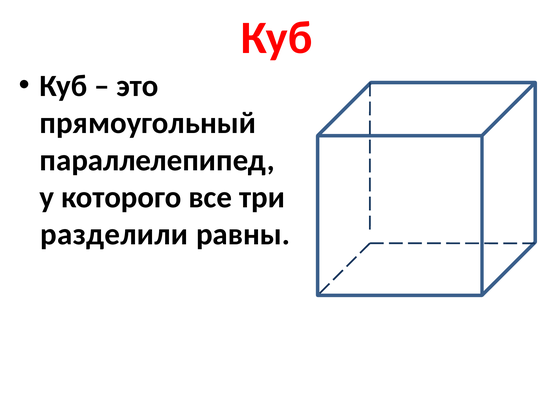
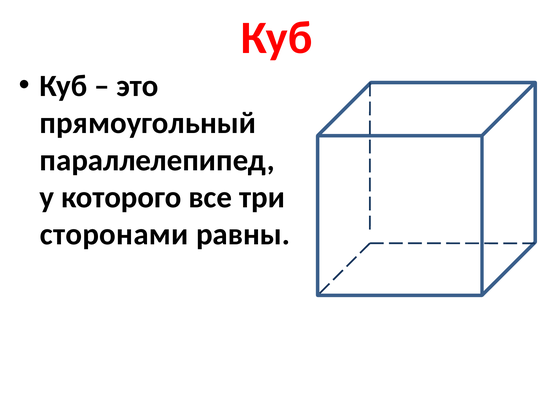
разделили: разделили -> сторонами
